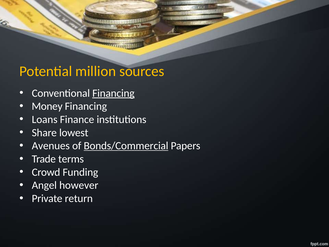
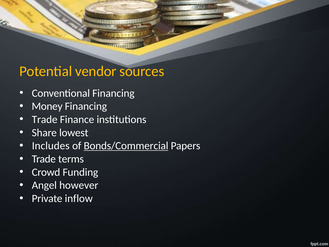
million: million -> vendor
Financing at (113, 93) underline: present -> none
Loans at (45, 119): Loans -> Trade
Avenues: Avenues -> Includes
return: return -> inflow
